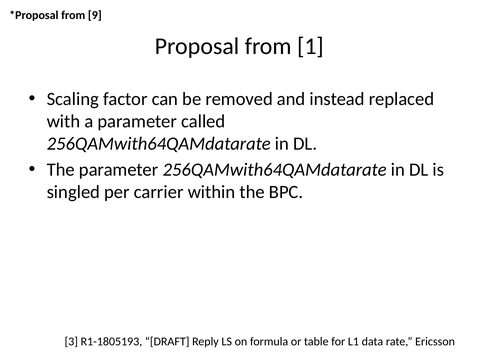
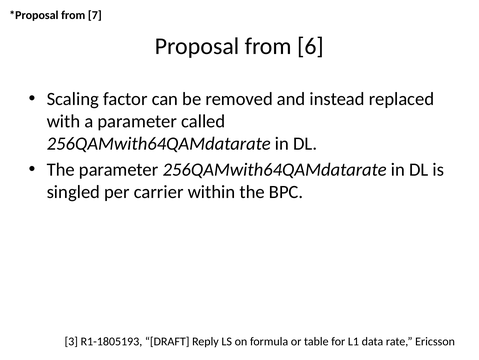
9: 9 -> 7
1: 1 -> 6
